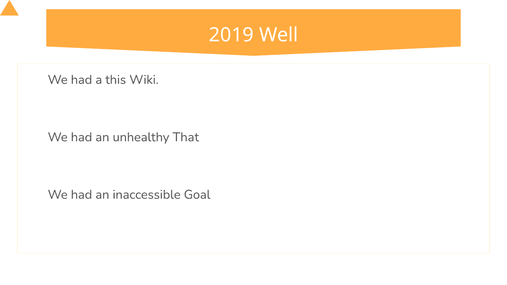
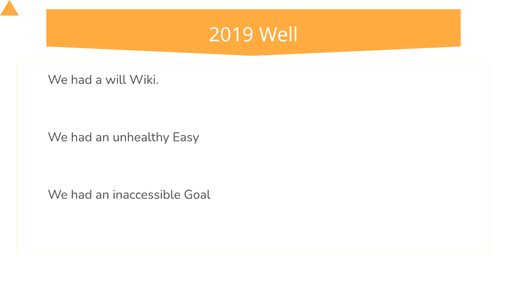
this: this -> will
That: That -> Easy
